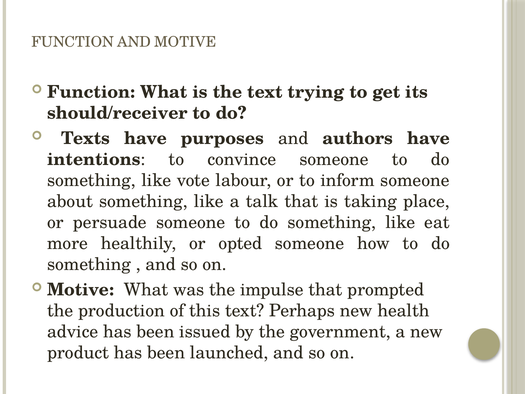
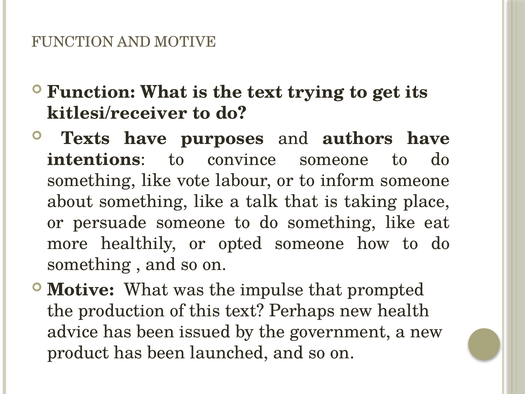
should/receiver: should/receiver -> kitlesi/receiver
